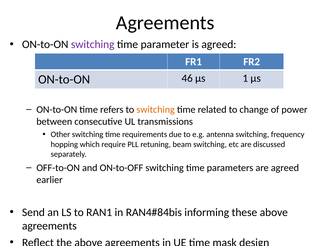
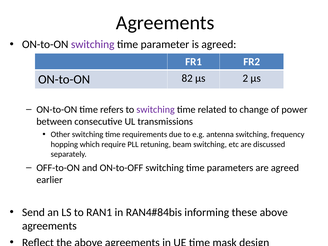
46: 46 -> 82
1: 1 -> 2
switching at (156, 109) colour: orange -> purple
